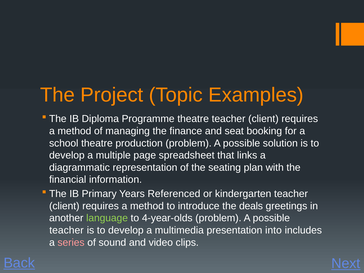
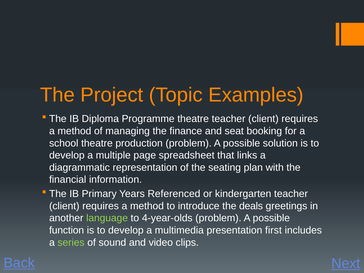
teacher at (67, 230): teacher -> function
into: into -> first
series colour: pink -> light green
